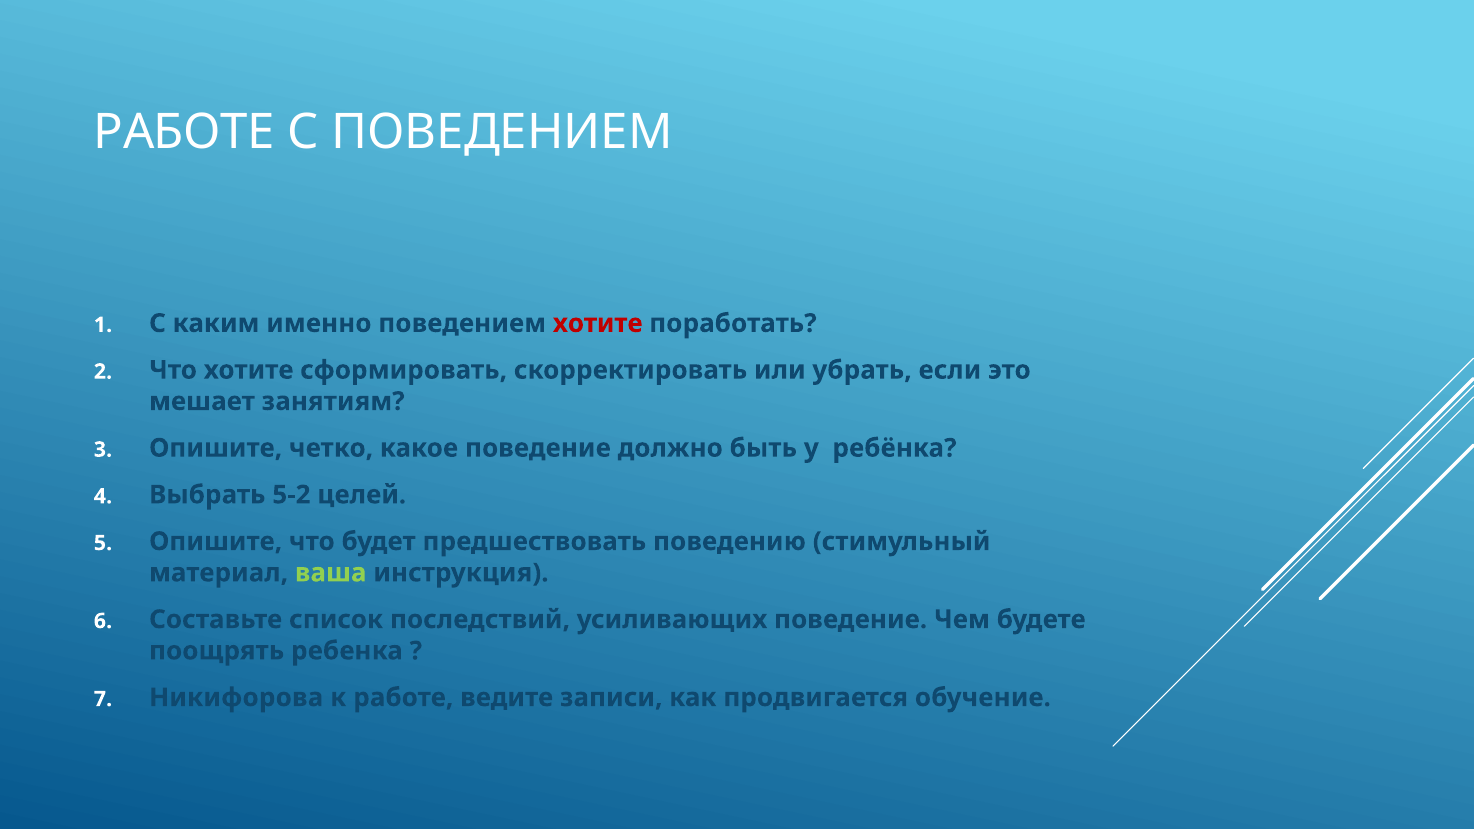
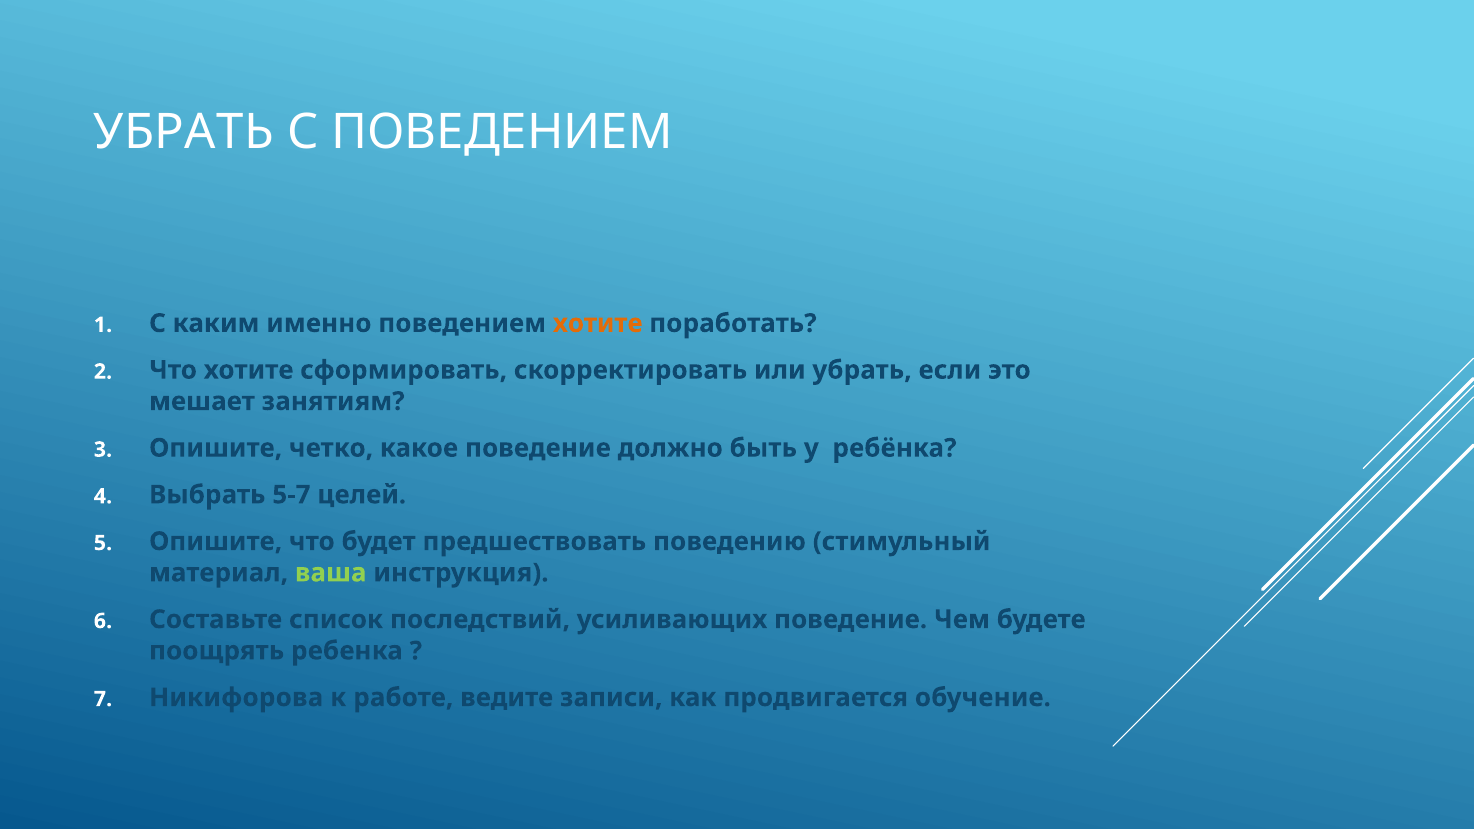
РАБОТЕ at (184, 132): РАБОТЕ -> УБРАТЬ
хотите at (598, 323) colour: red -> orange
5-2: 5-2 -> 5-7
